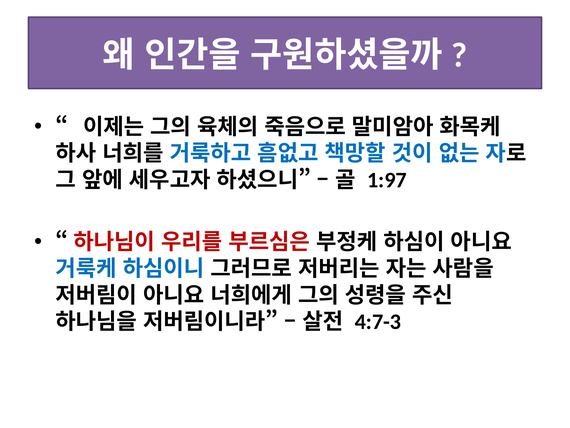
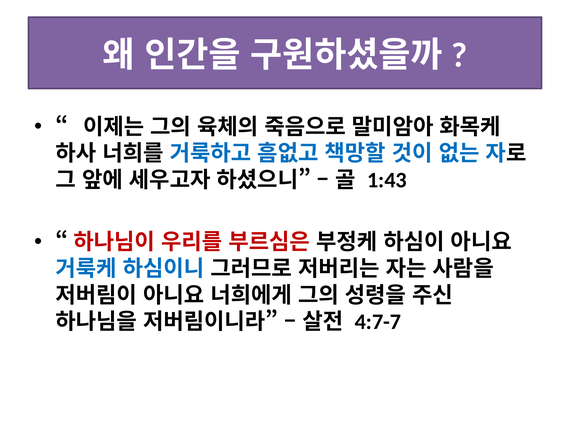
1:97: 1:97 -> 1:43
4:7-3: 4:7-3 -> 4:7-7
